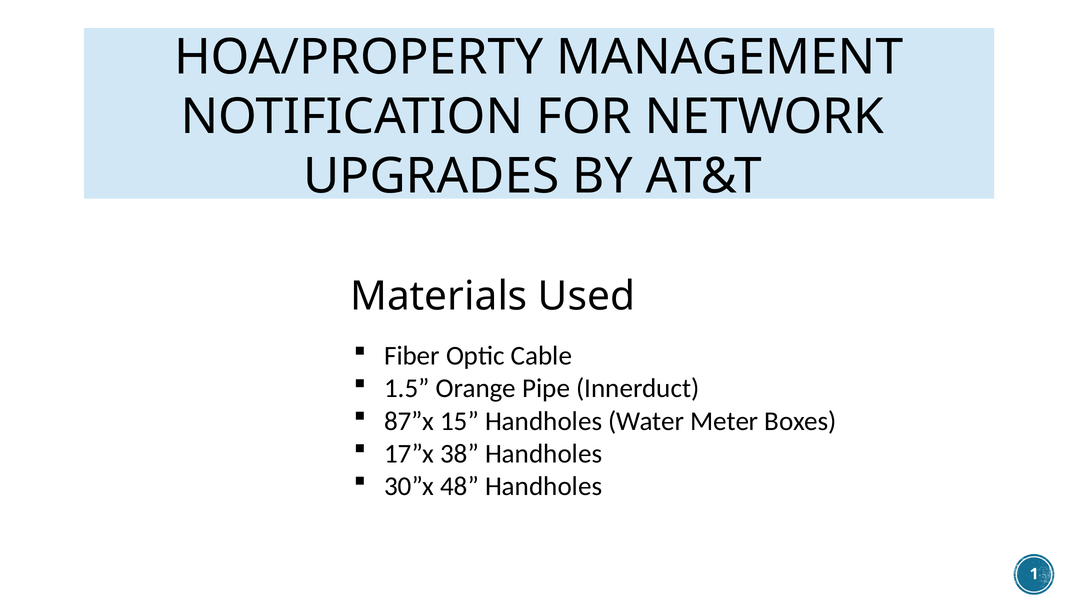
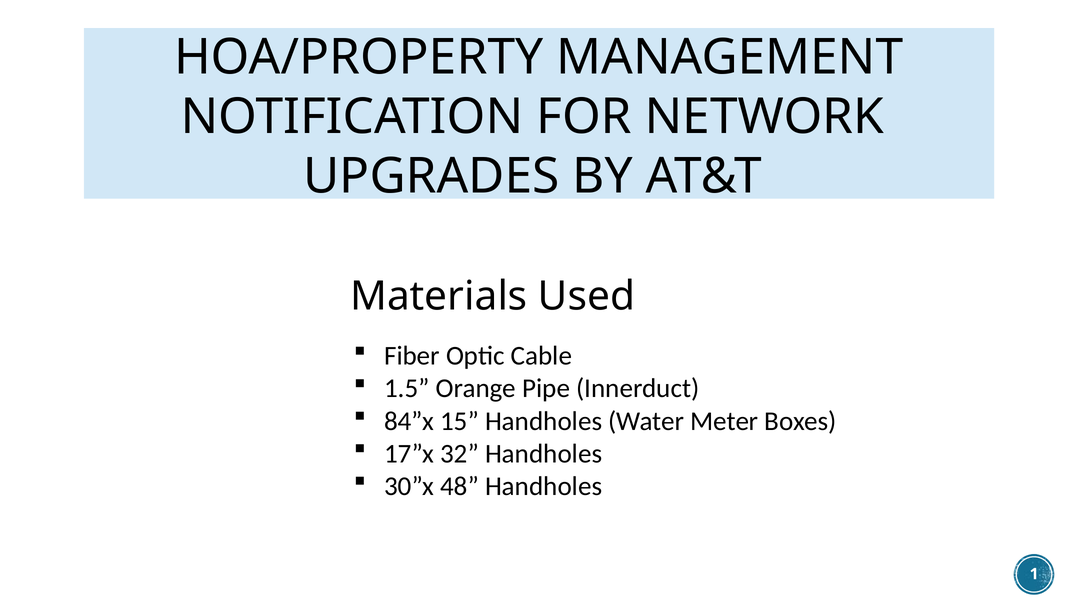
87”x: 87”x -> 84”x
38: 38 -> 32
